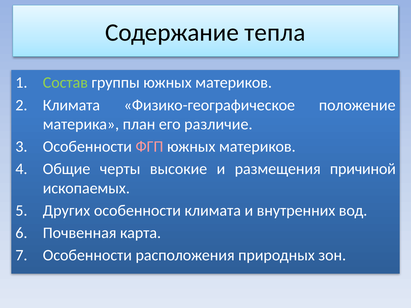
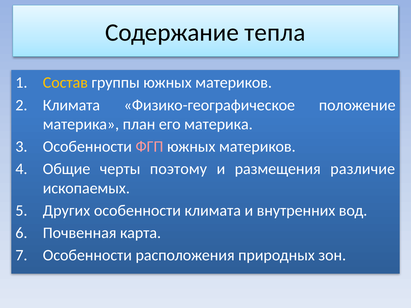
Состав colour: light green -> yellow
его различие: различие -> материка
высокие: высокие -> поэтому
причиной: причиной -> различие
